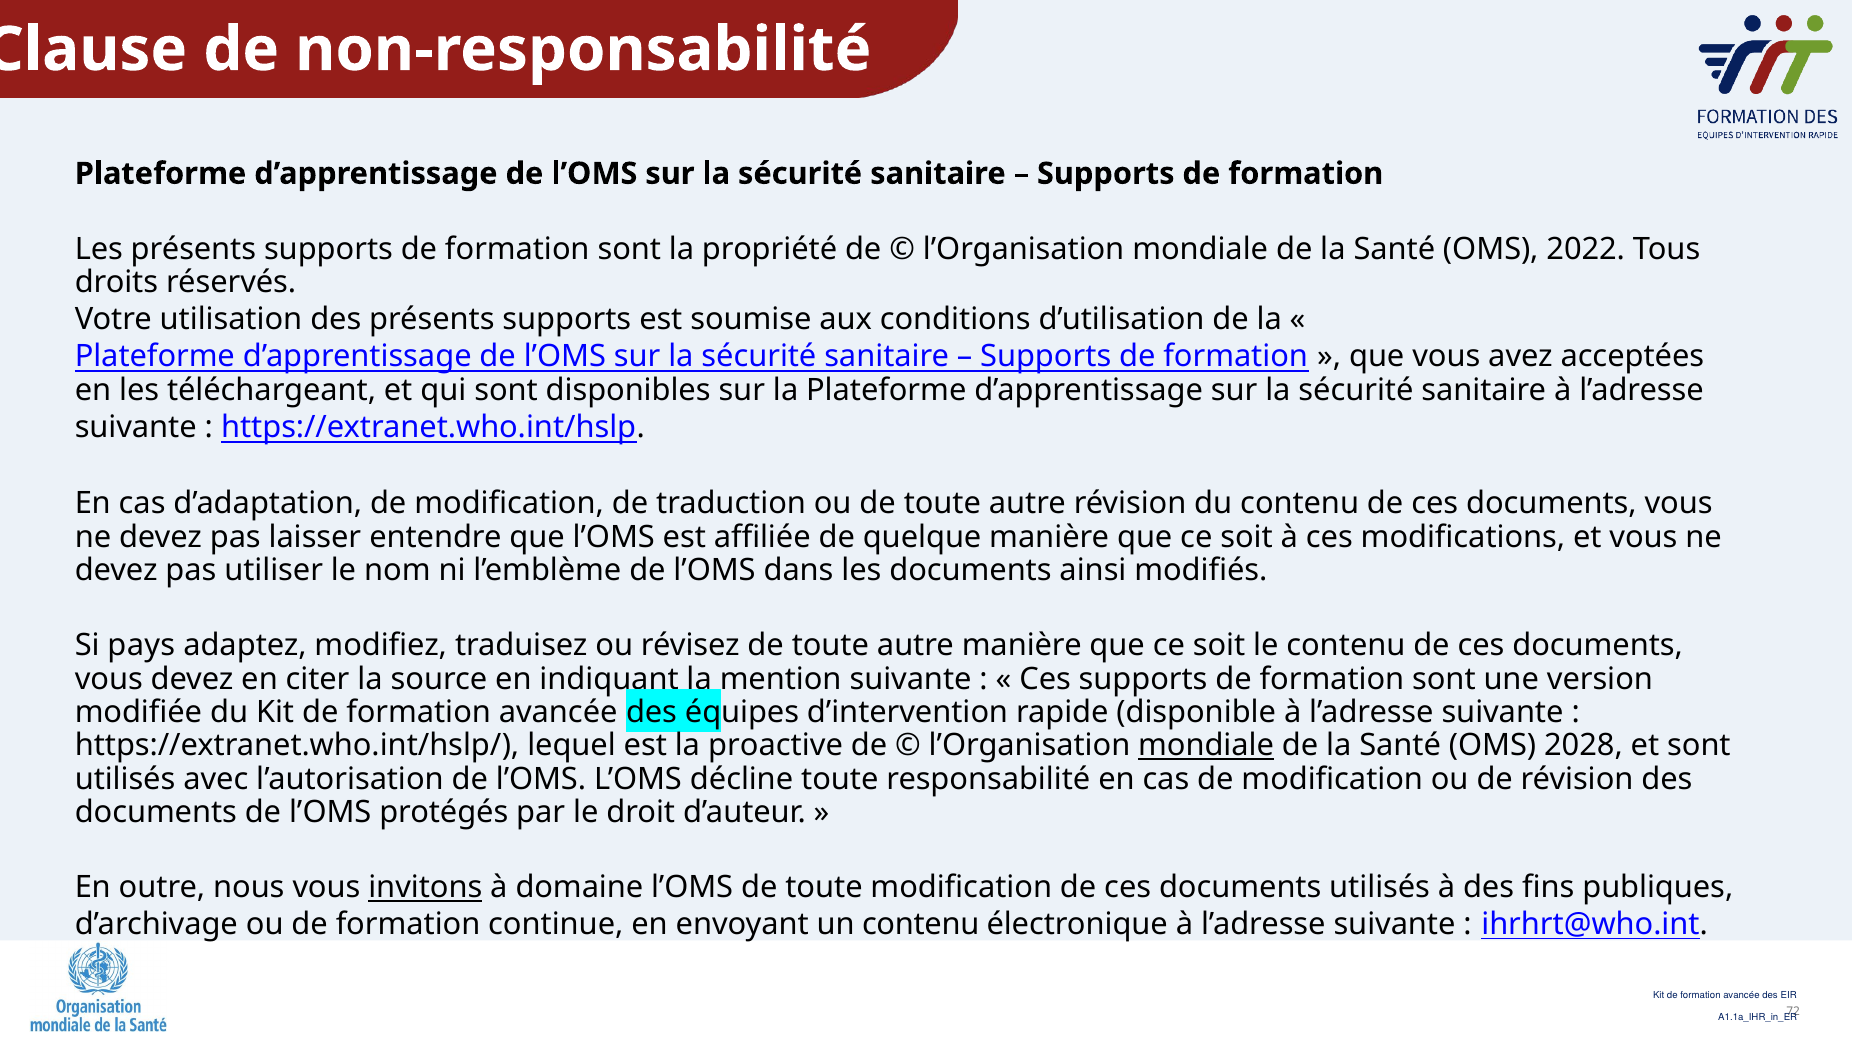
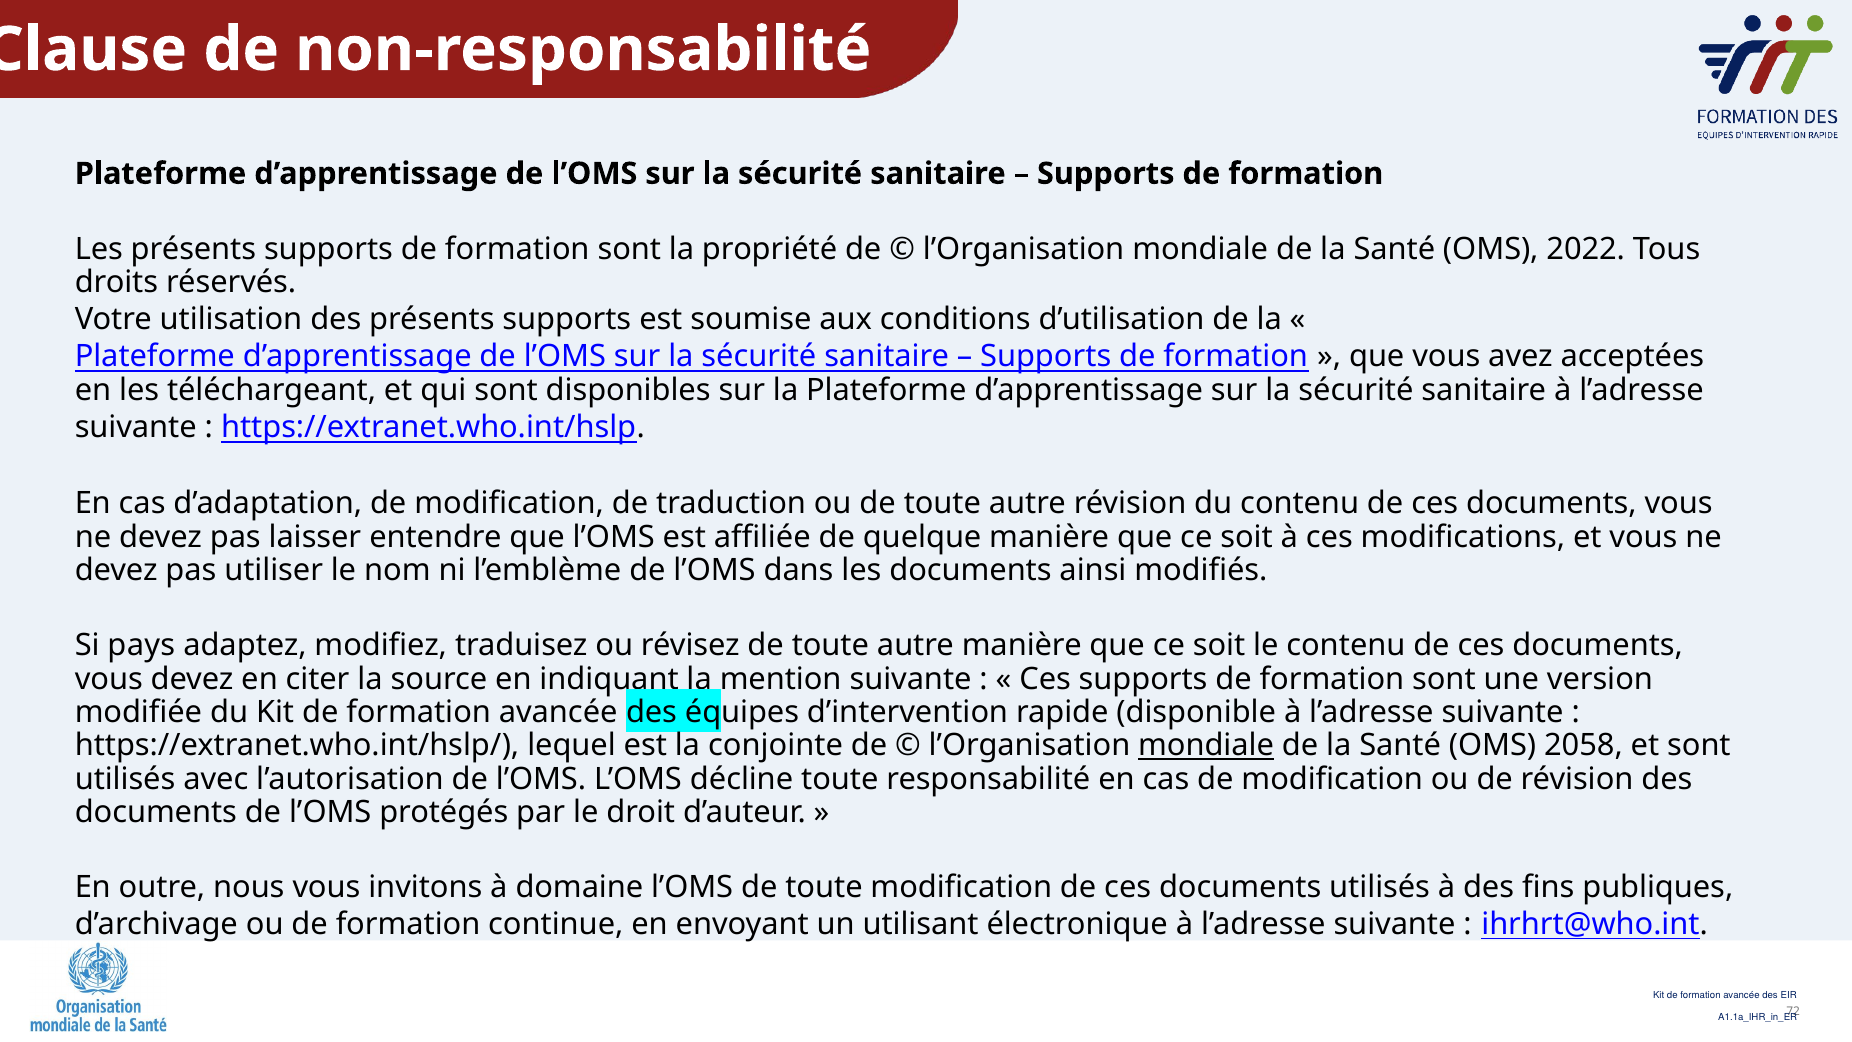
proactive: proactive -> conjointe
2028: 2028 -> 2058
invitons underline: present -> none
un contenu: contenu -> utilisant
